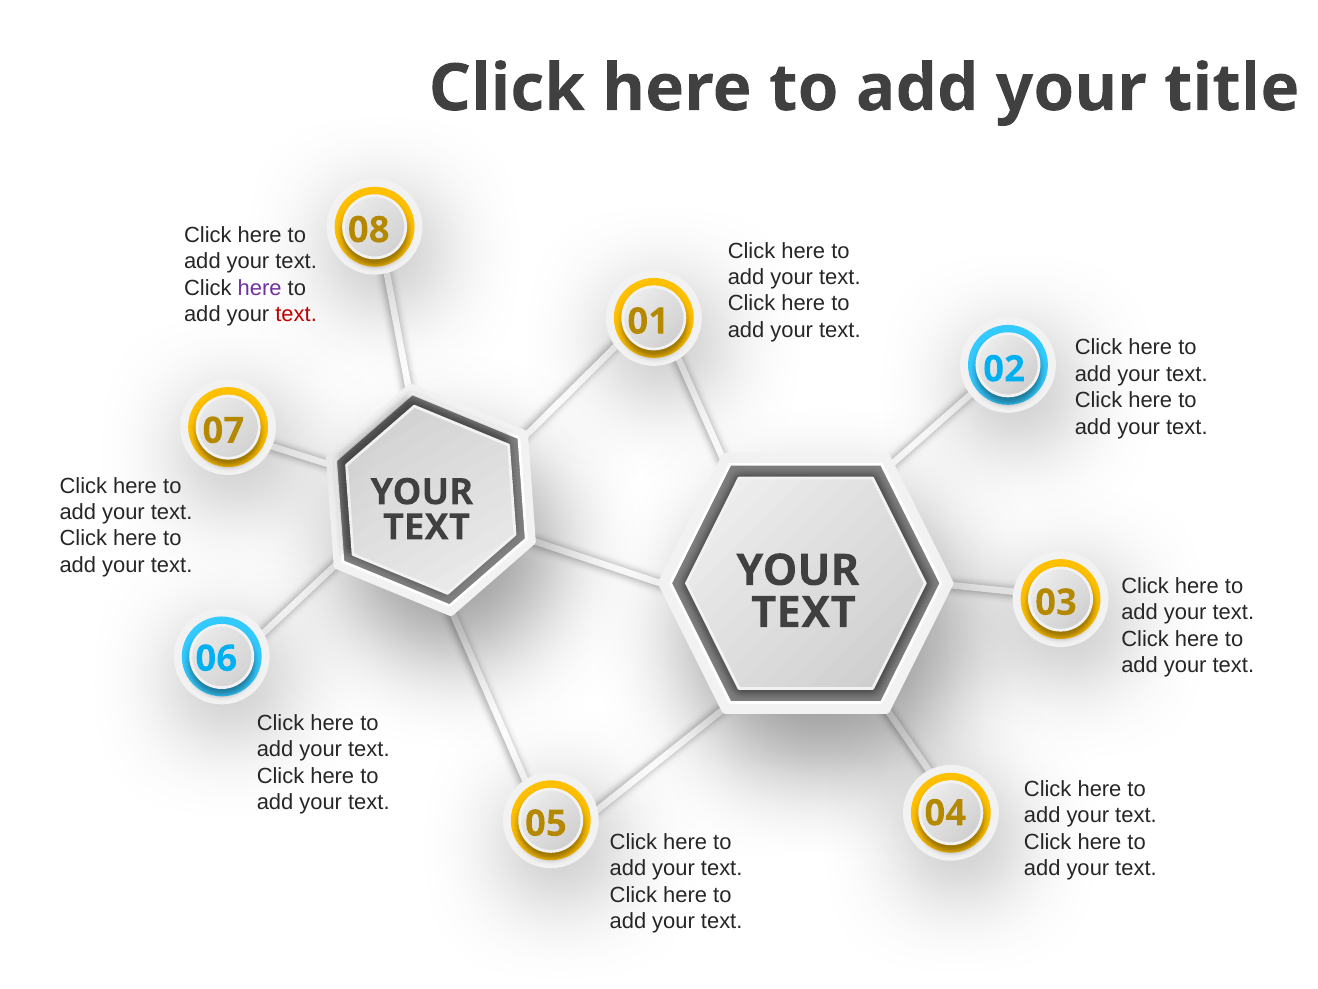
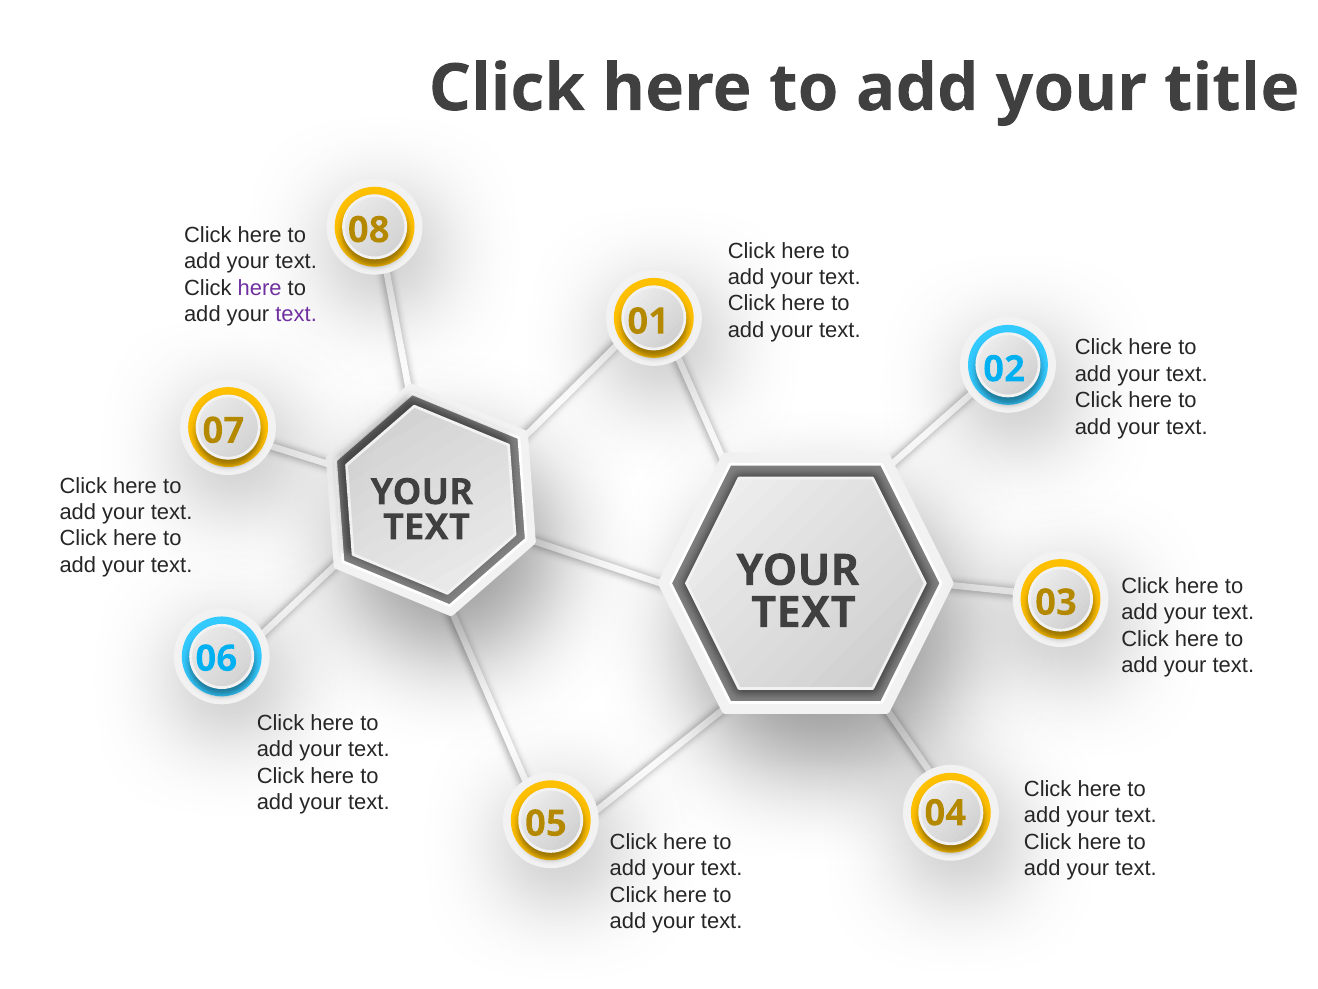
text at (296, 314) colour: red -> purple
